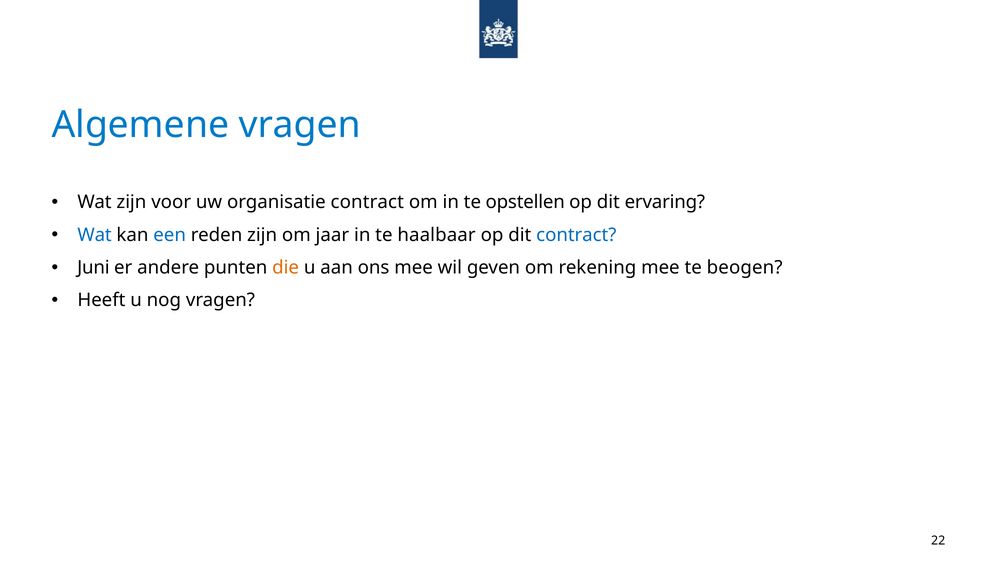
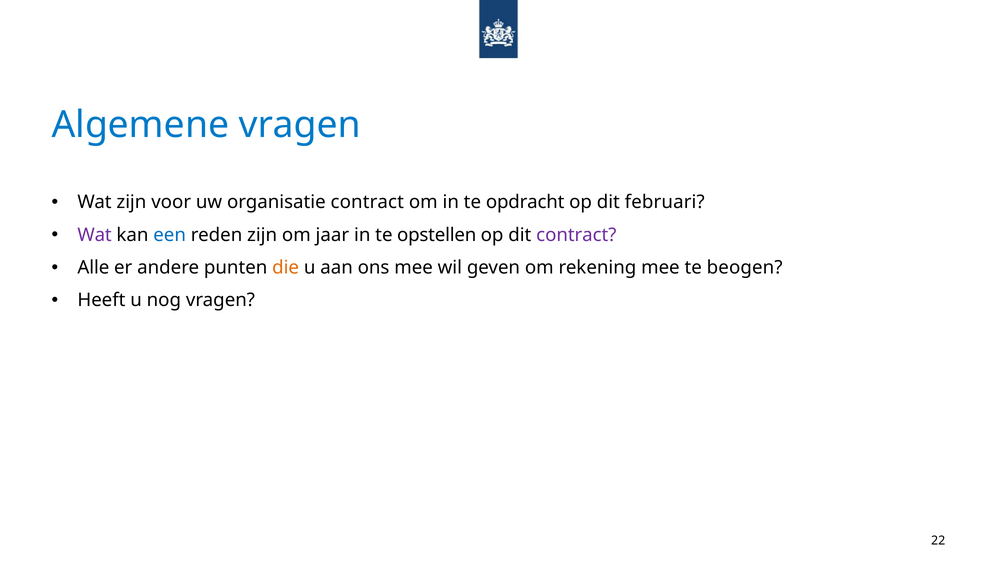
opstellen: opstellen -> opdracht
ervaring: ervaring -> februari
Wat at (95, 235) colour: blue -> purple
haalbaar: haalbaar -> opstellen
contract at (576, 235) colour: blue -> purple
Juni: Juni -> Alle
